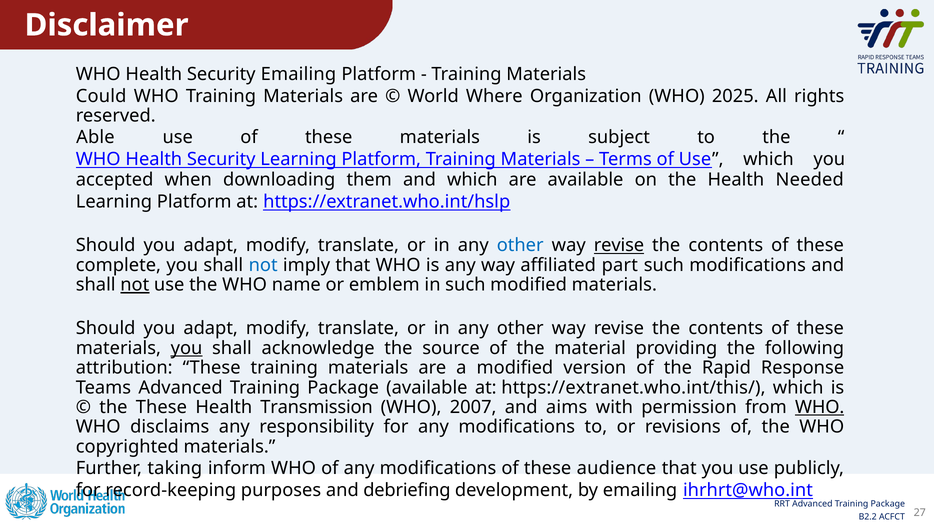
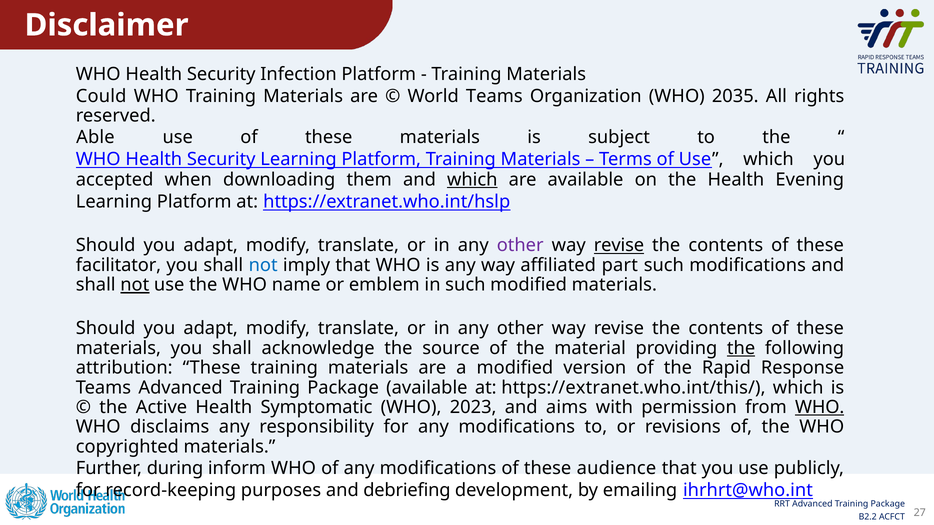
Security Emailing: Emailing -> Infection
World Where: Where -> Teams
2025: 2025 -> 2035
which at (472, 180) underline: none -> present
Needed: Needed -> Evening
other at (520, 246) colour: blue -> purple
complete: complete -> facilitator
you at (187, 348) underline: present -> none
the at (741, 348) underline: none -> present
the These: These -> Active
Transmission: Transmission -> Symptomatic
2007: 2007 -> 2023
taking: taking -> during
